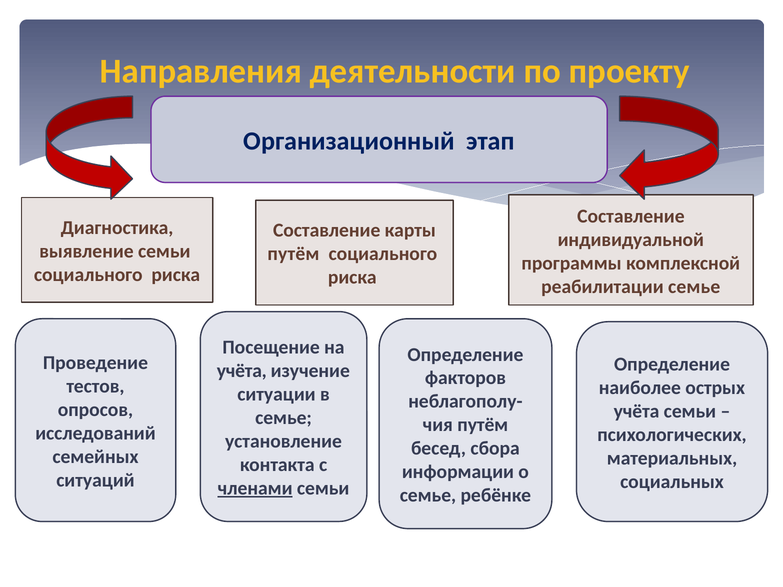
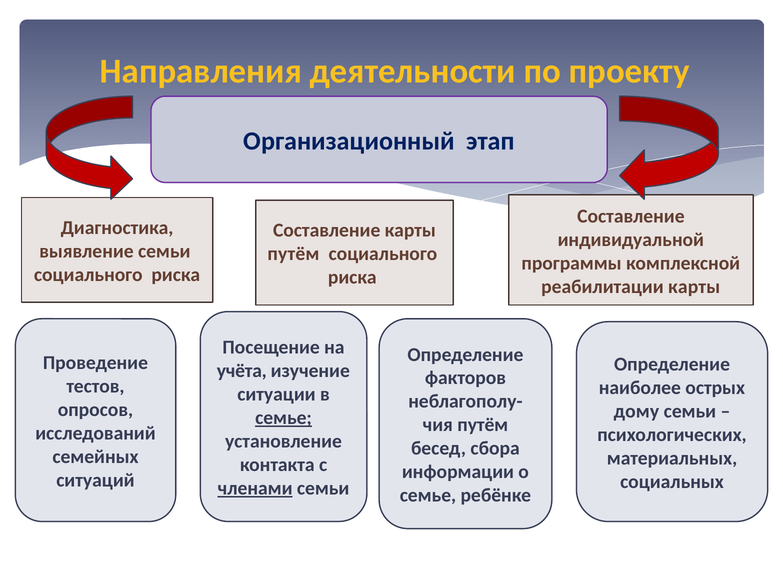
реабилитации семье: семье -> карты
учёта at (636, 411): учёта -> дому
семье at (284, 418) underline: none -> present
